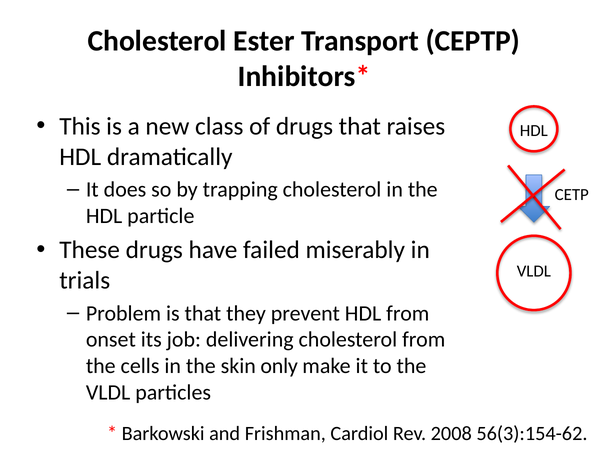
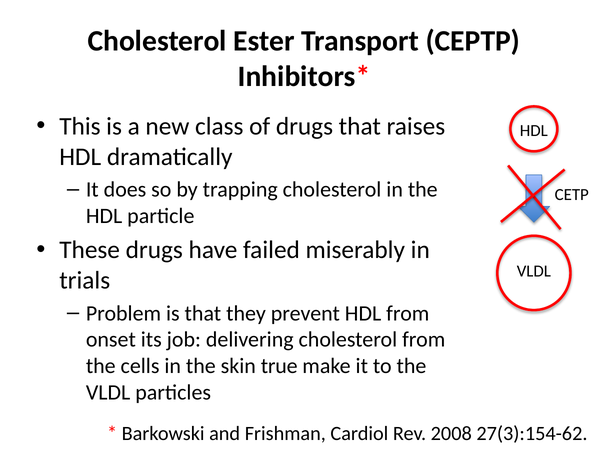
only: only -> true
56(3):154-62: 56(3):154-62 -> 27(3):154-62
